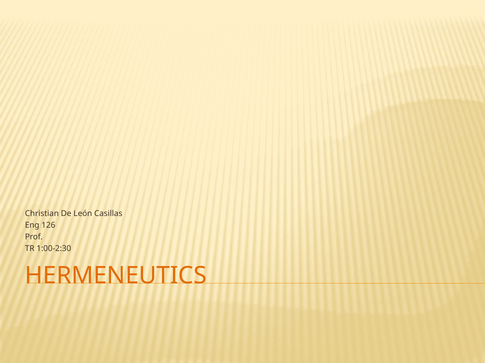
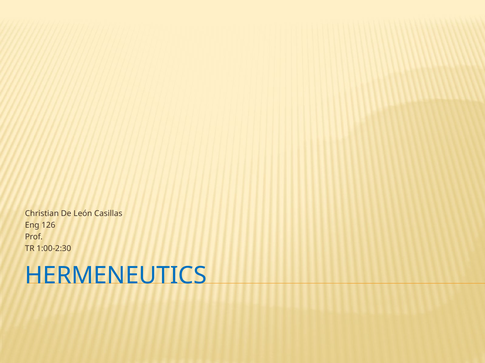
HERMENEUTICS colour: orange -> blue
